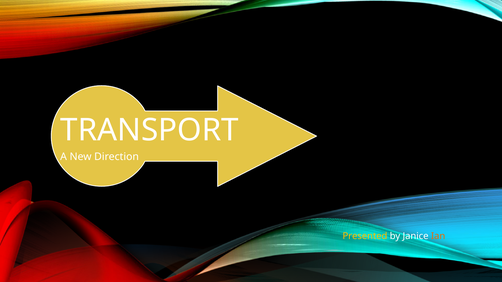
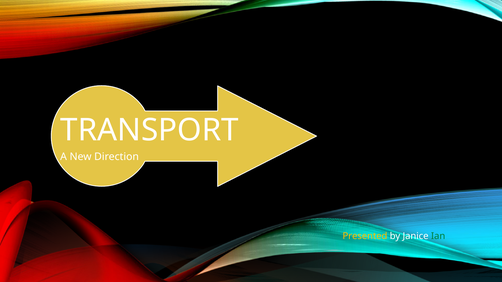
Ian colour: orange -> green
